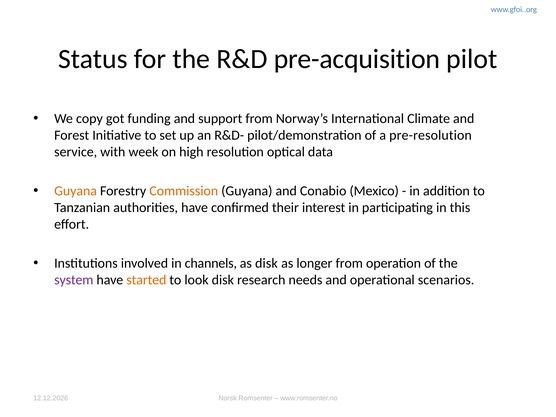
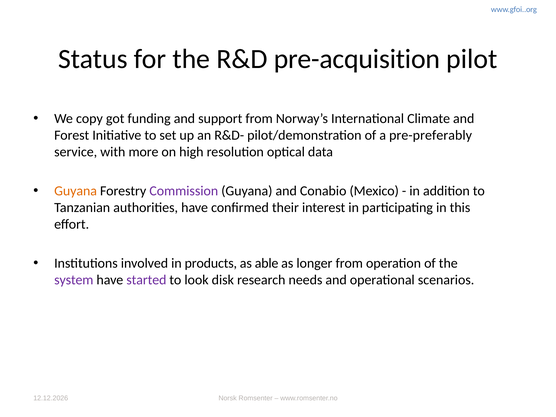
pre-resolution: pre-resolution -> pre-preferably
week: week -> more
Commission colour: orange -> purple
channels: channels -> products
as disk: disk -> able
started colour: orange -> purple
